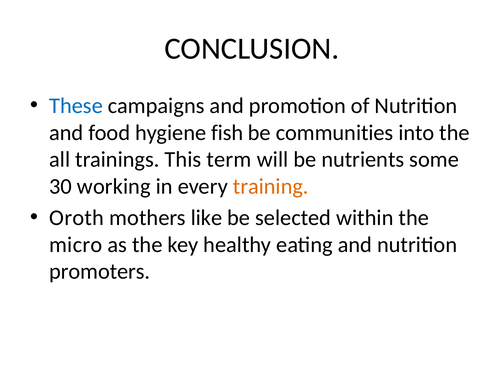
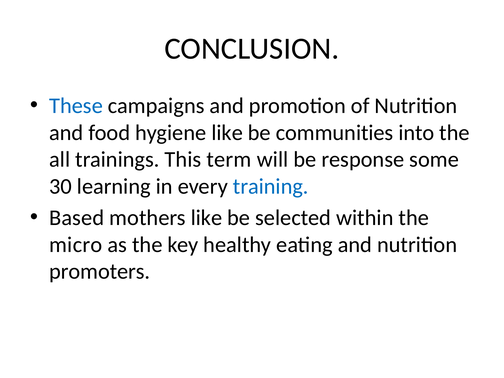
hygiene fish: fish -> like
nutrients: nutrients -> response
working: working -> learning
training colour: orange -> blue
Oroth: Oroth -> Based
